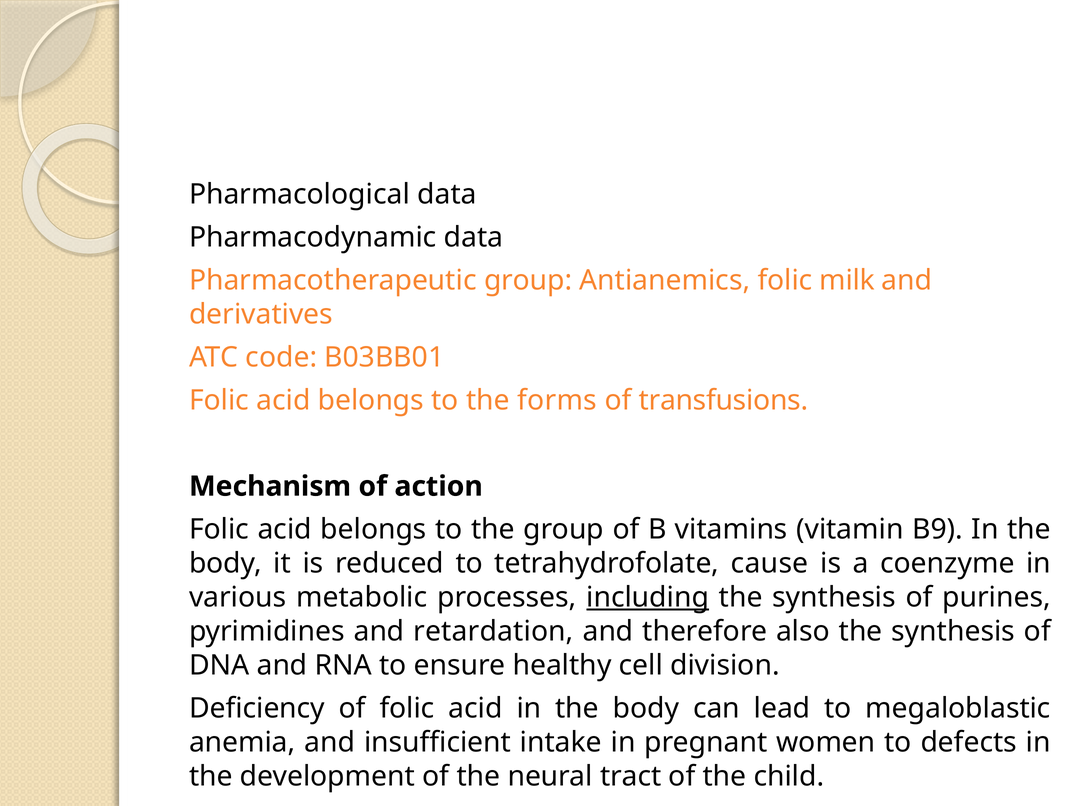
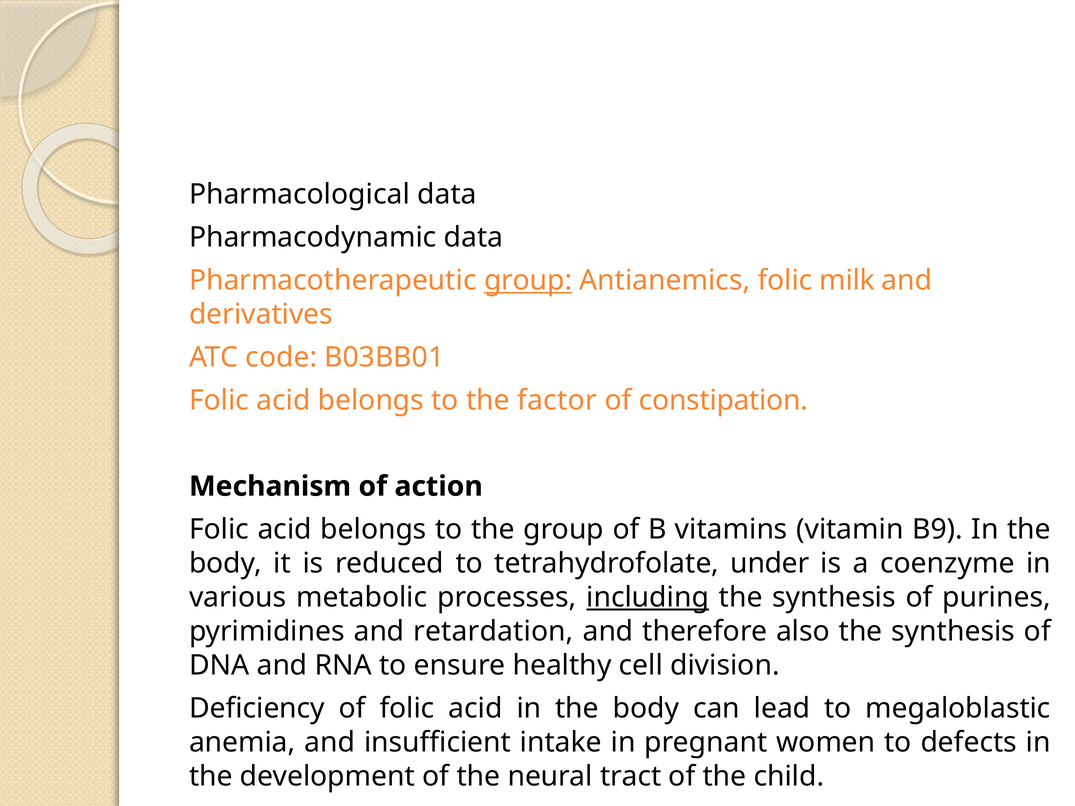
group at (528, 281) underline: none -> present
forms: forms -> factor
transfusions: transfusions -> constipation
cause: cause -> under
